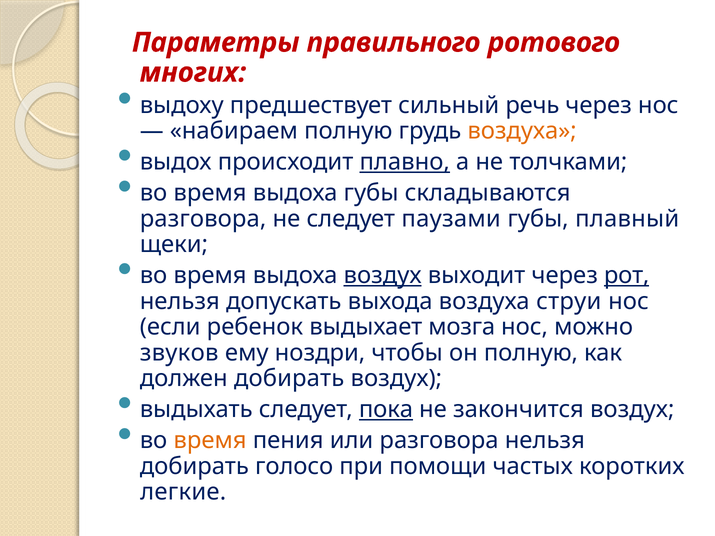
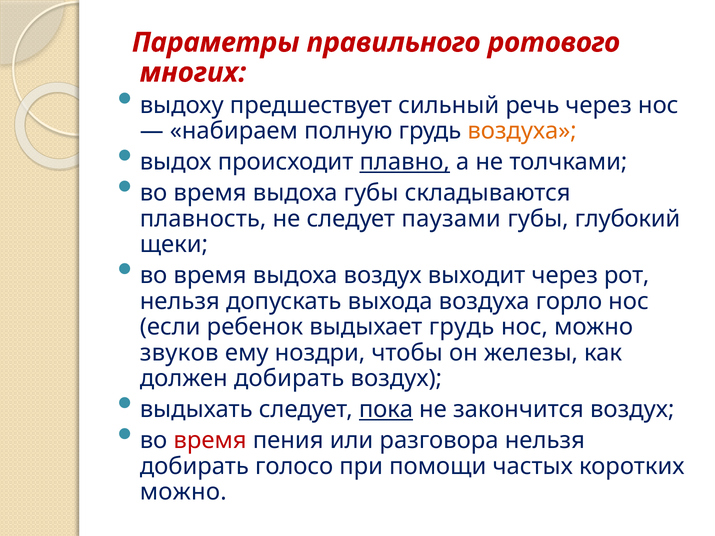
разговора at (203, 219): разговора -> плавность
плавный: плавный -> глубокий
воздух at (383, 276) underline: present -> none
рот underline: present -> none
струи: струи -> горло
выдыхает мозга: мозга -> грудь
он полную: полную -> железы
время at (210, 441) colour: orange -> red
легкие at (183, 492): легкие -> можно
